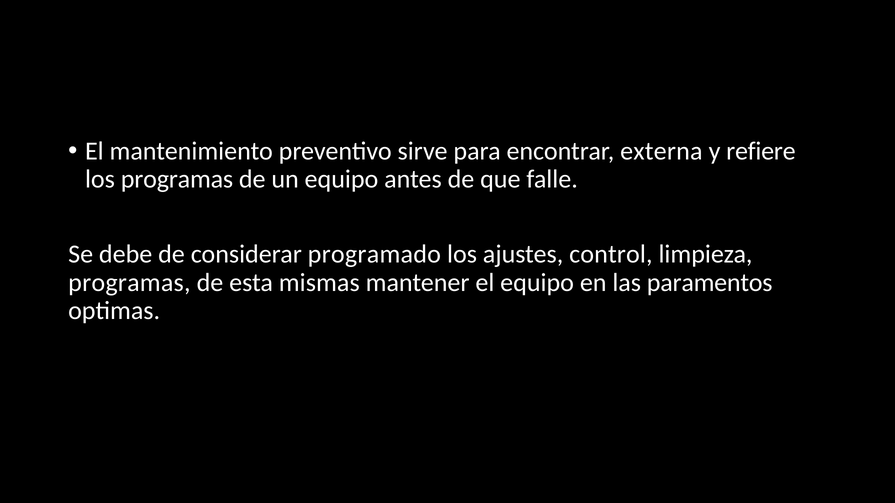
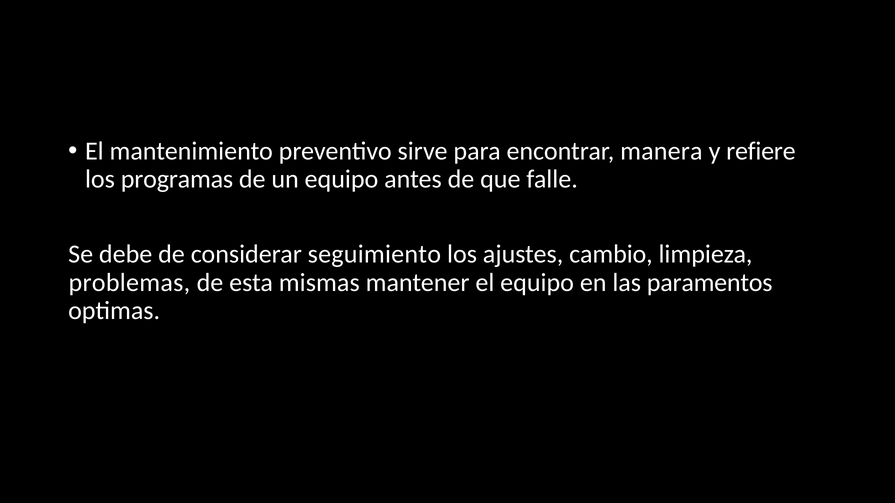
externa: externa -> manera
programado: programado -> seguimiento
control: control -> cambio
programas at (129, 283): programas -> problemas
